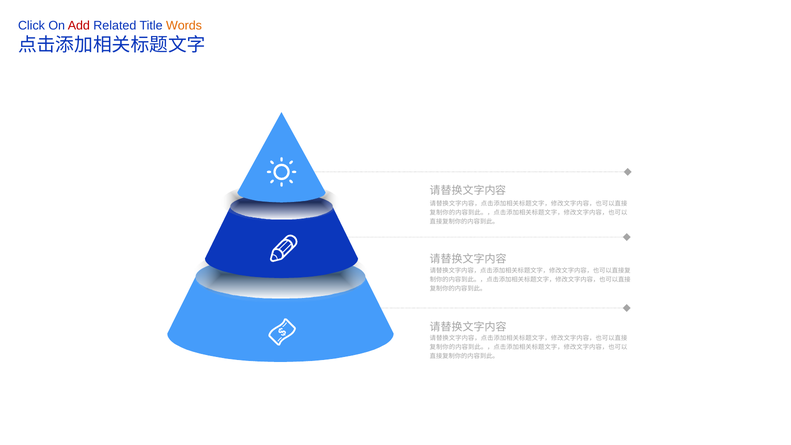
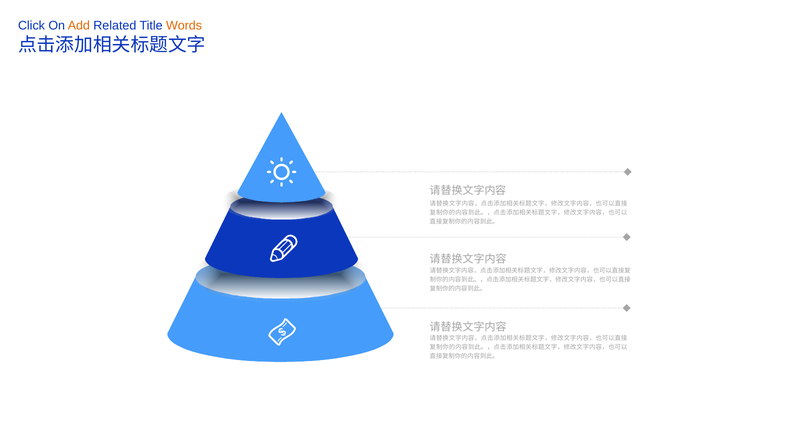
Add colour: red -> orange
